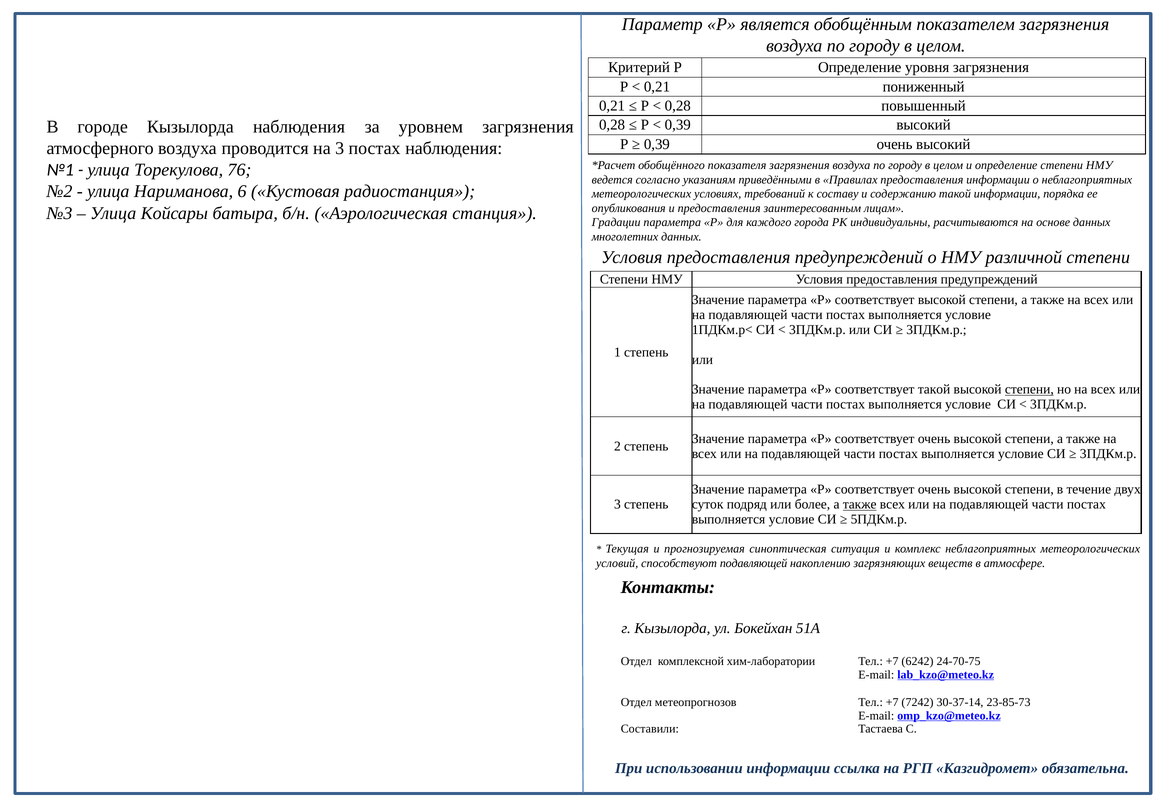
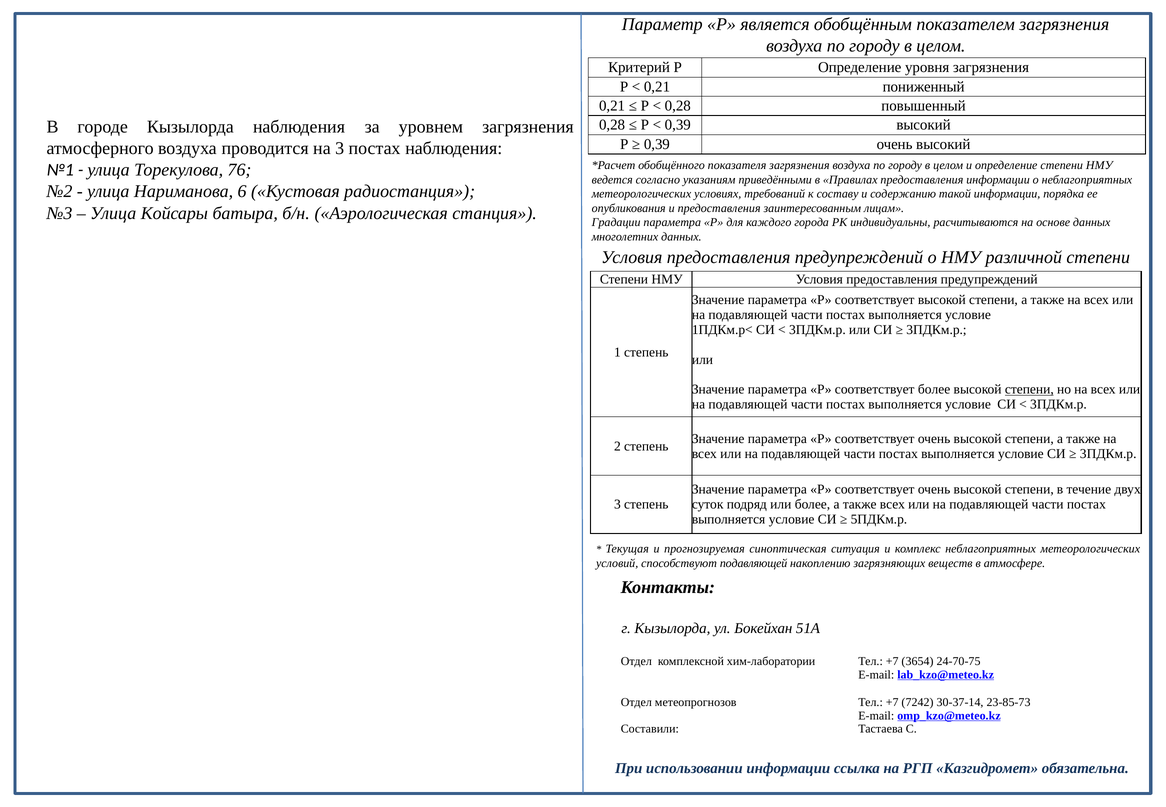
соответствует такой: такой -> более
также at (860, 505) underline: present -> none
6242: 6242 -> 3654
